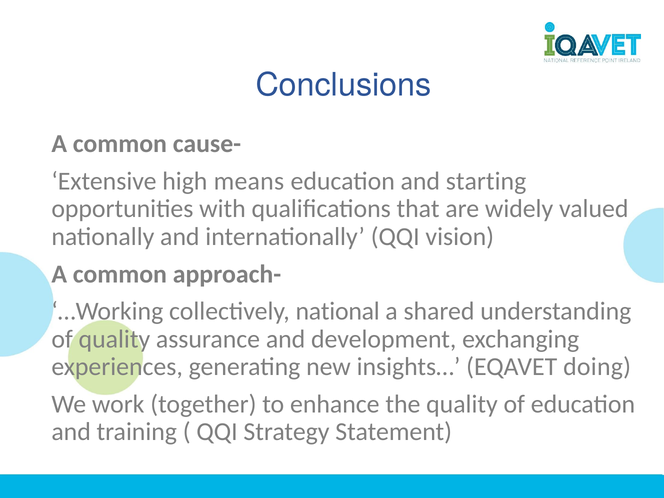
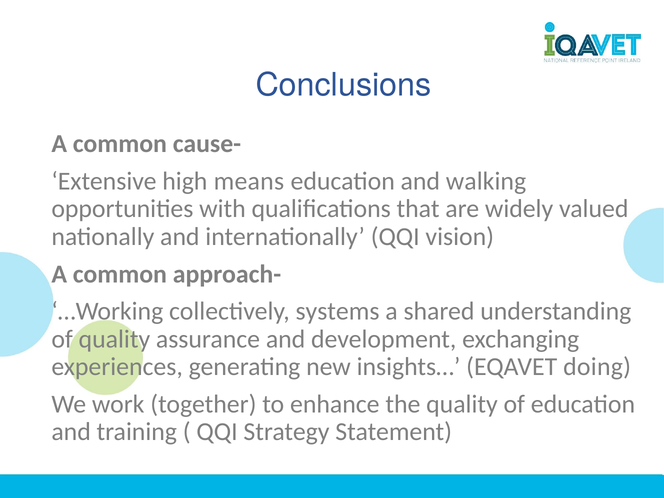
starting: starting -> walking
national: national -> systems
